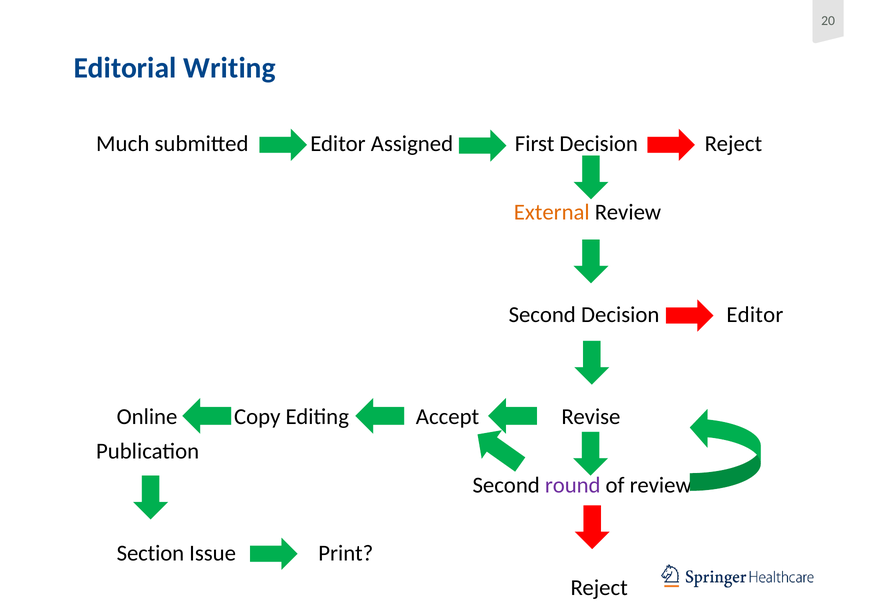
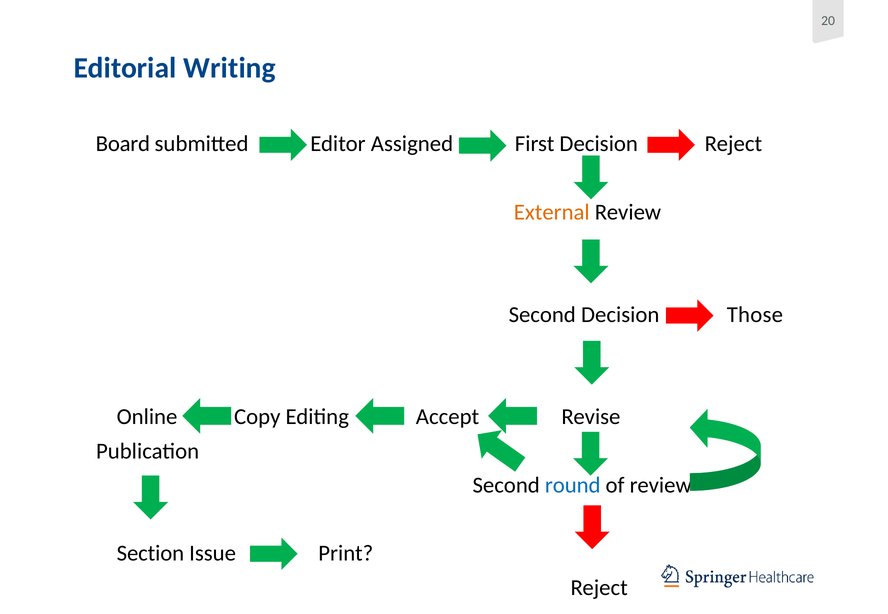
Much: Much -> Board
Decision Editor: Editor -> Those
round colour: purple -> blue
